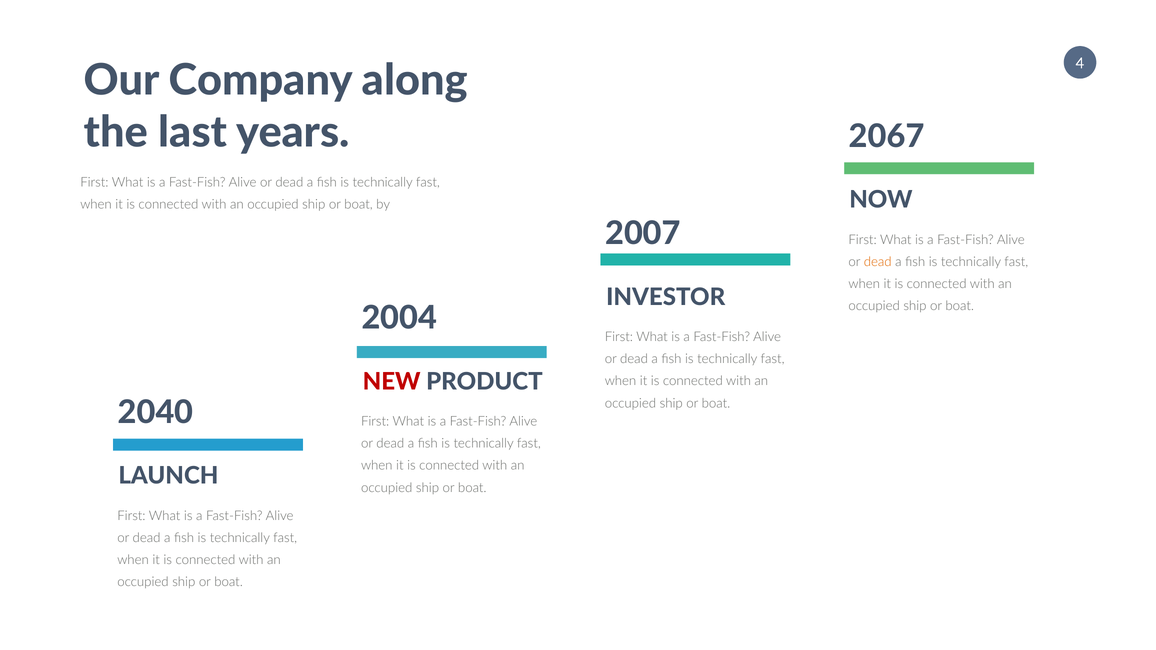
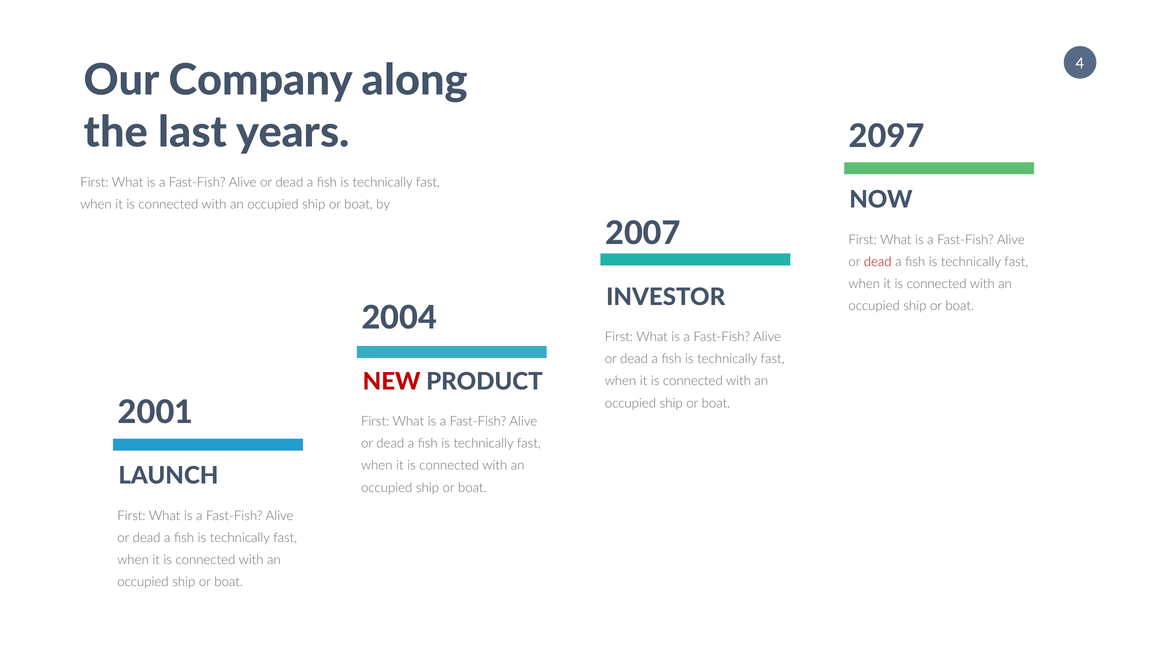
2067: 2067 -> 2097
dead at (878, 262) colour: orange -> red
2040: 2040 -> 2001
